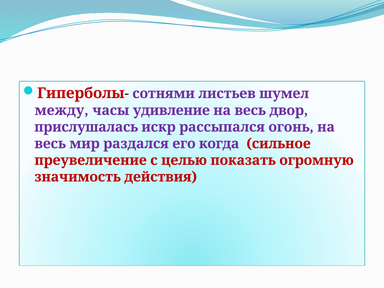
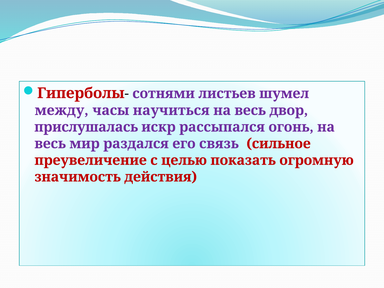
удивление: удивление -> научиться
когда: когда -> связь
